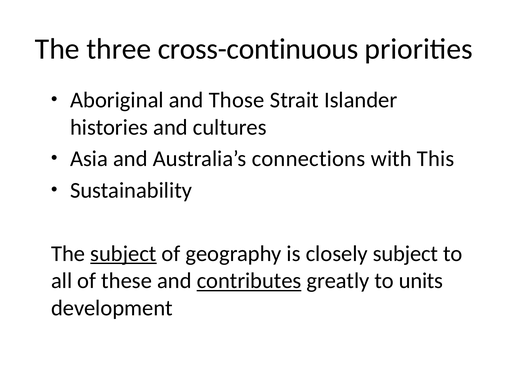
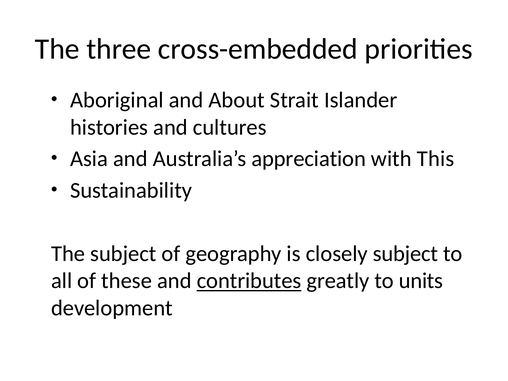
cross-continuous: cross-continuous -> cross-embedded
Those: Those -> About
connections: connections -> appreciation
subject at (123, 254) underline: present -> none
